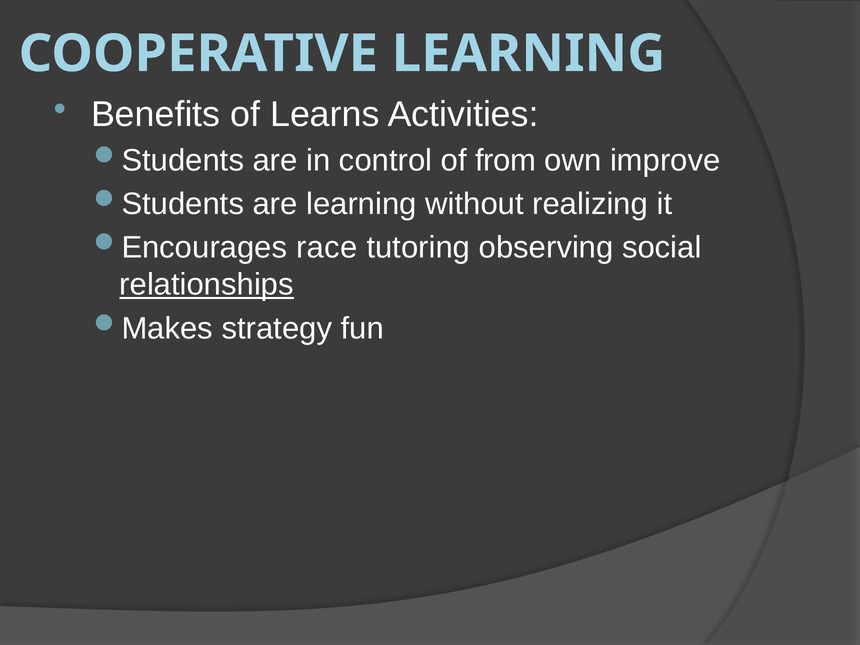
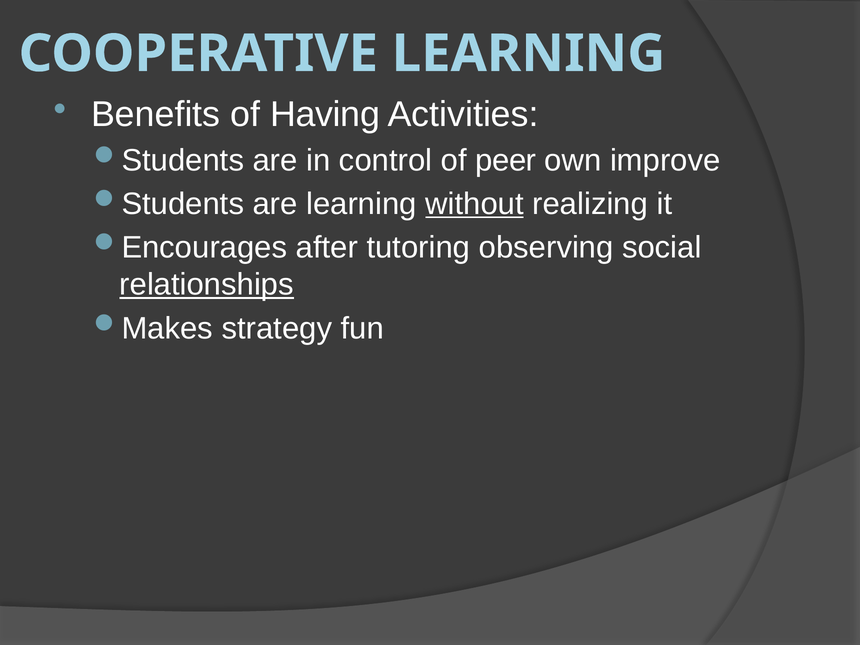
Learns: Learns -> Having
from: from -> peer
without underline: none -> present
race: race -> after
